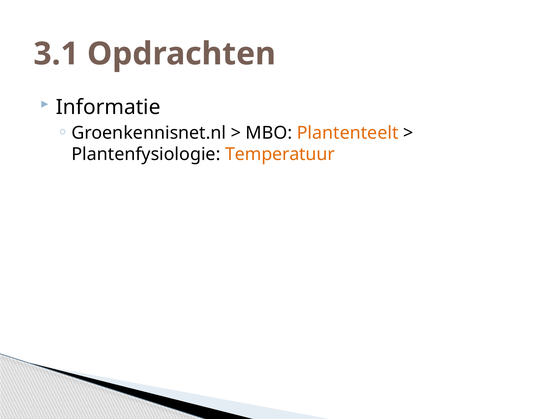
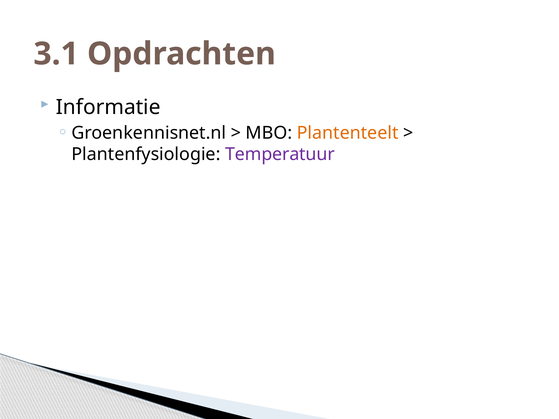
Temperatuur colour: orange -> purple
